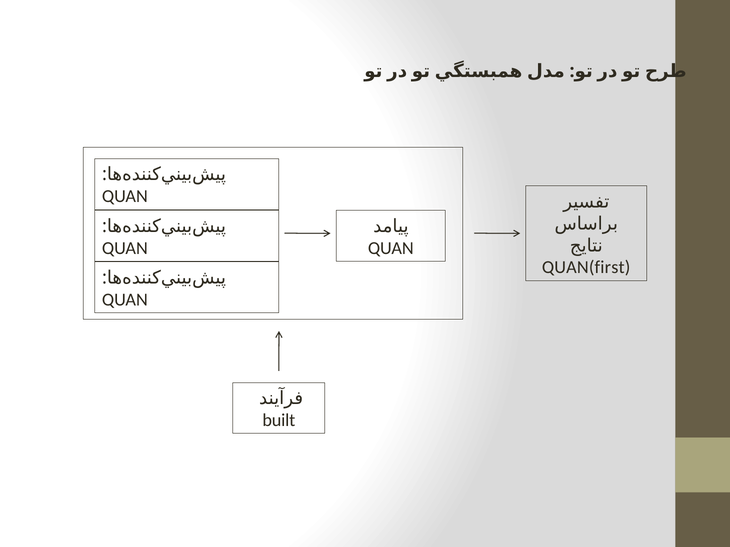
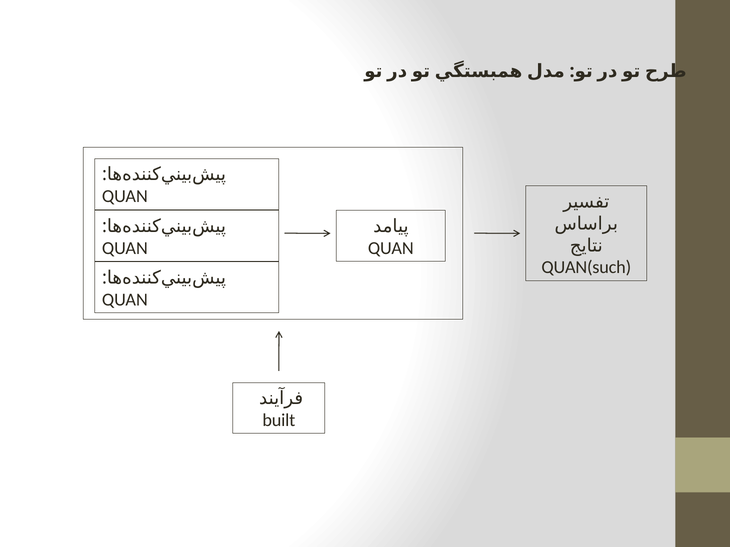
QUAN(first: QUAN(first -> QUAN(such
